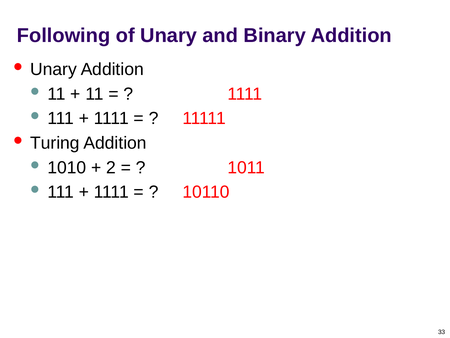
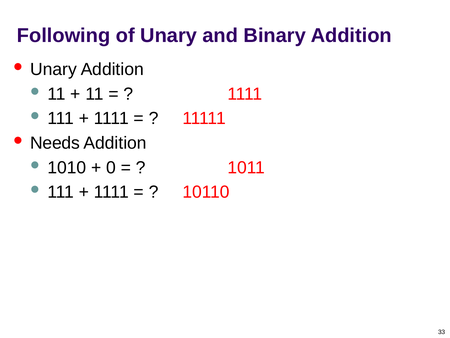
Turing: Turing -> Needs
2: 2 -> 0
